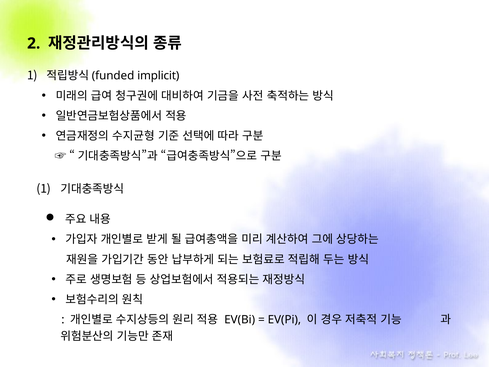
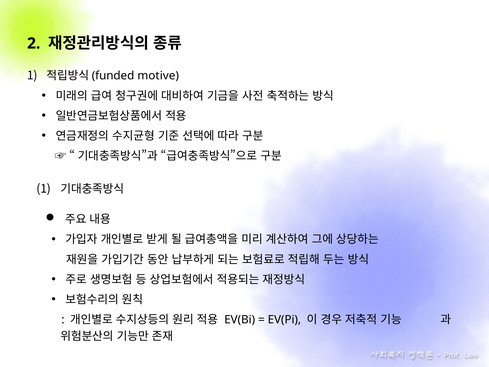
implicit: implicit -> motive
